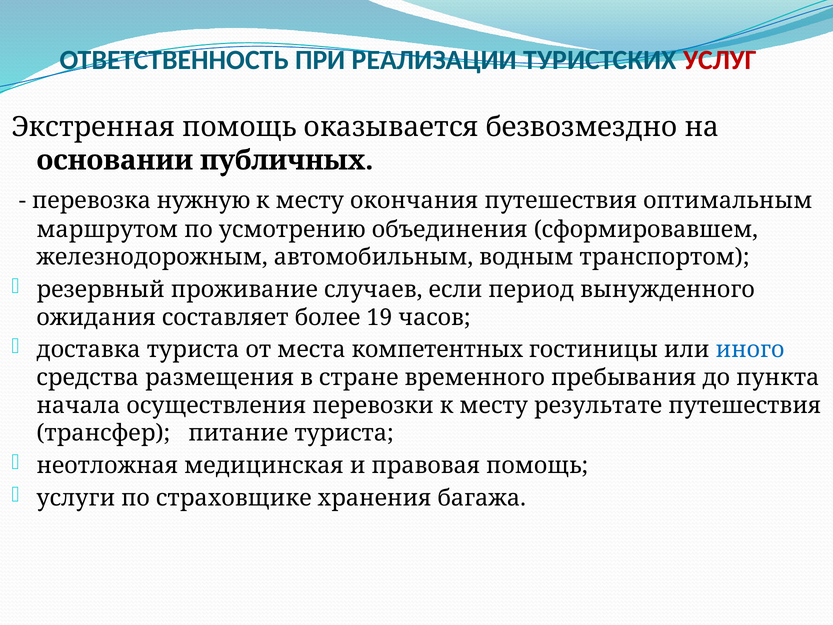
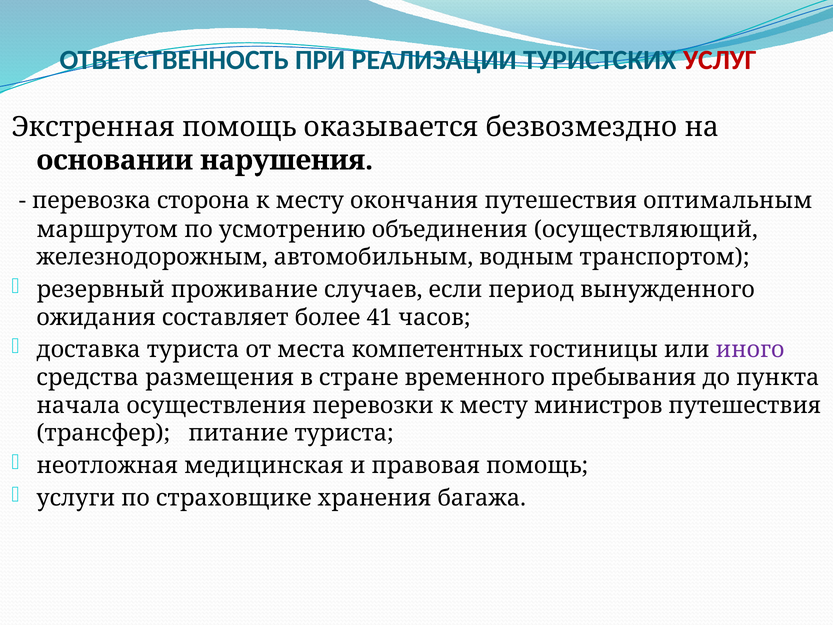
публичных: публичных -> нарушения
нужную: нужную -> сторона
сформировавшем: сформировавшем -> осуществляющий
19: 19 -> 41
иного colour: blue -> purple
результате: результате -> министров
